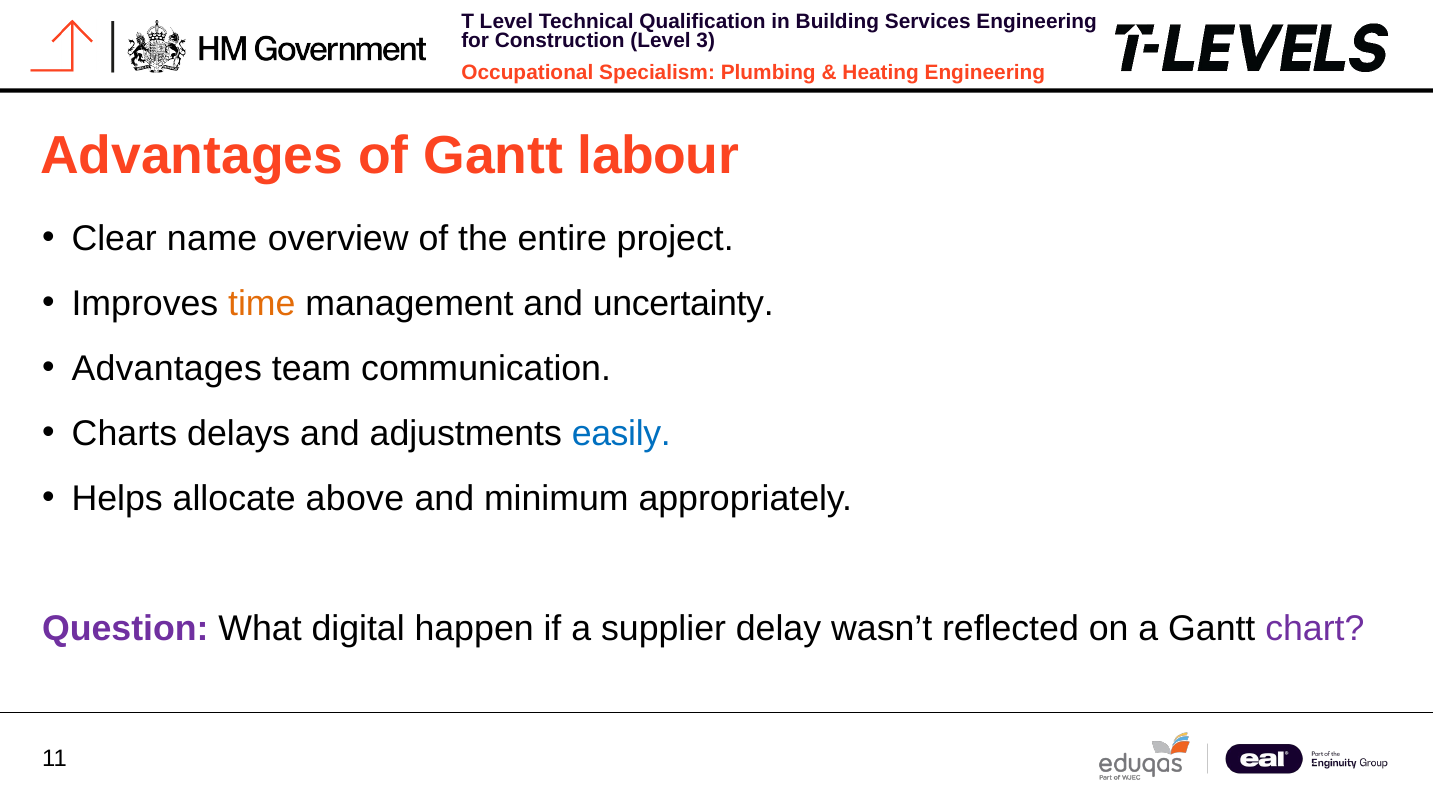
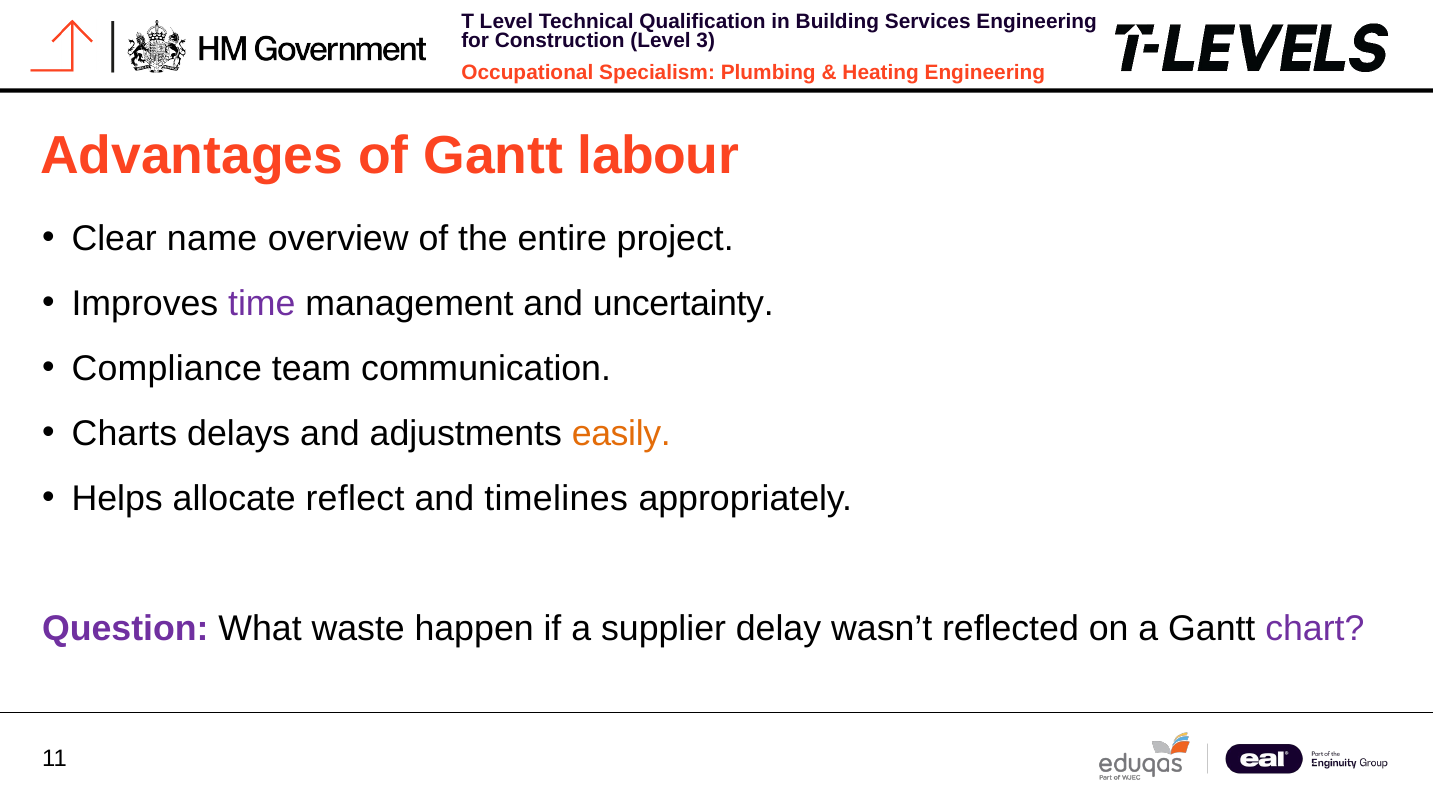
time colour: orange -> purple
Advantages at (167, 369): Advantages -> Compliance
easily colour: blue -> orange
above: above -> reflect
minimum: minimum -> timelines
digital: digital -> waste
